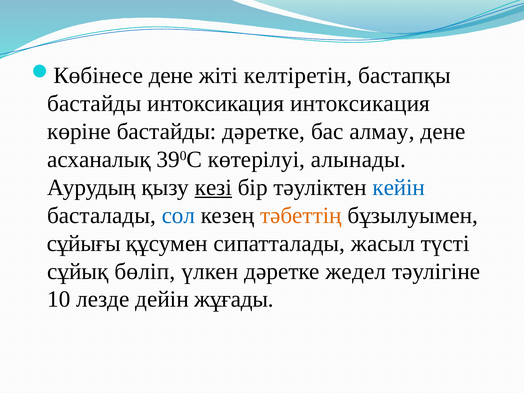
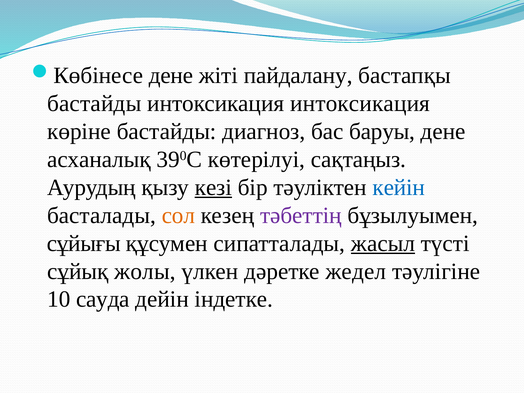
келтіретін: келтіретін -> пайдалану
бастайды дәретке: дәретке -> диагноз
алмау: алмау -> баруы
алынады: алынады -> сақтаңыз
сол colour: blue -> orange
тәбеттің colour: orange -> purple
жасыл underline: none -> present
бөліп: бөліп -> жолы
лезде: лезде -> сауда
жұғады: жұғады -> індетке
